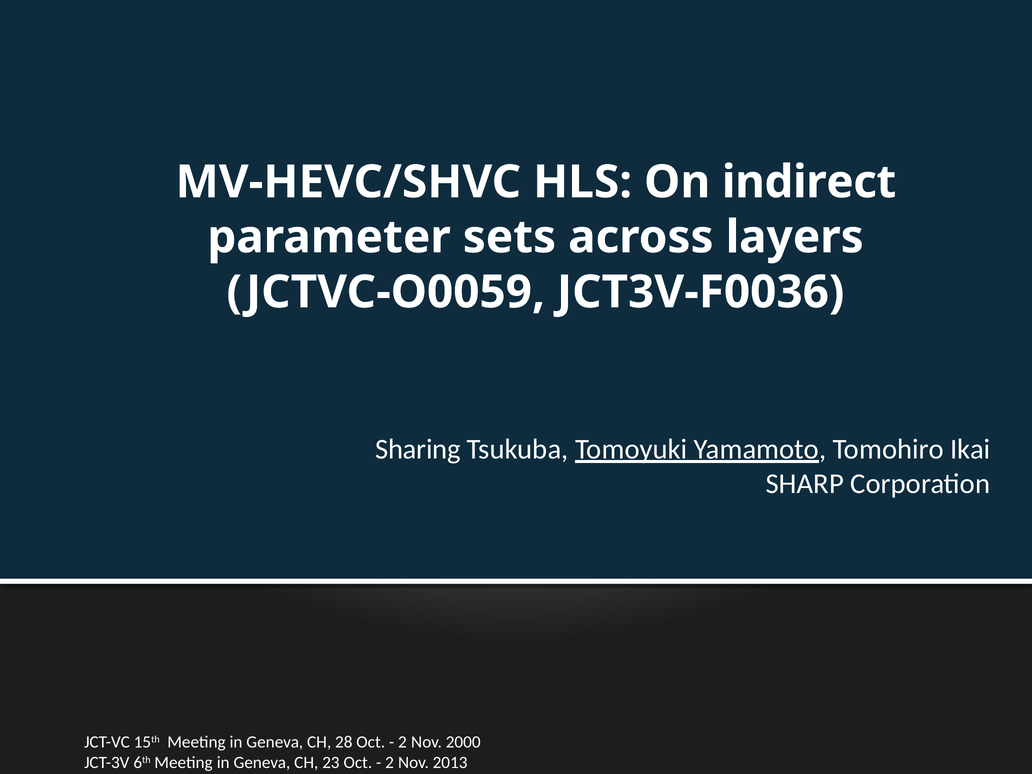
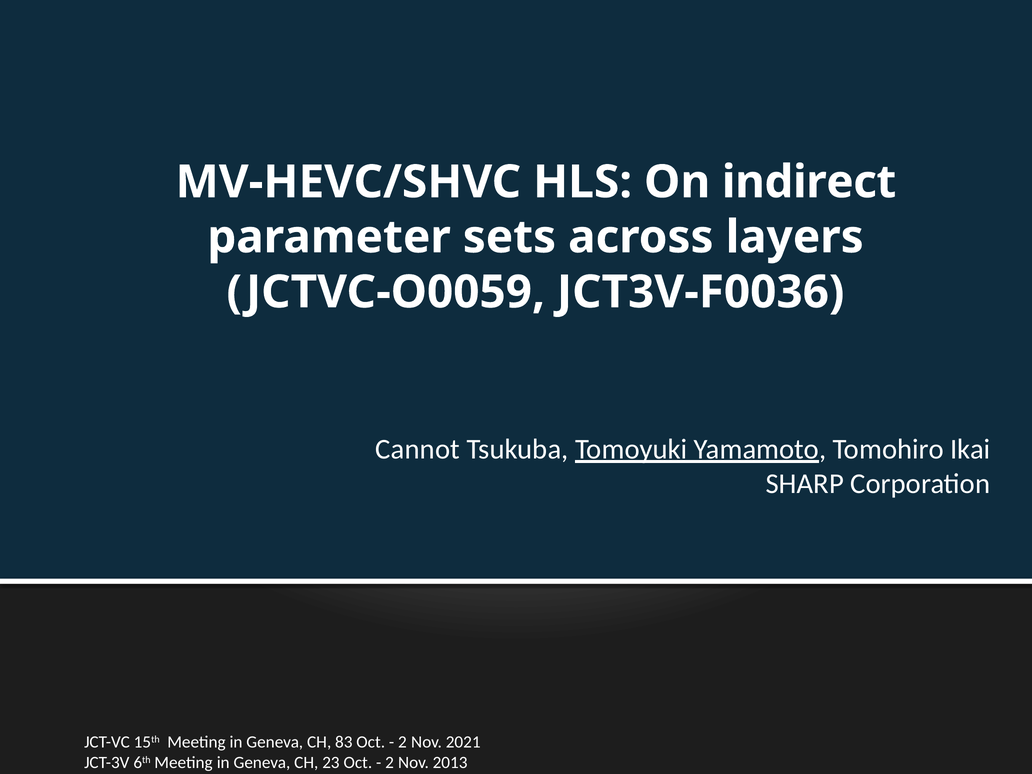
Sharing: Sharing -> Cannot
28: 28 -> 83
2000: 2000 -> 2021
